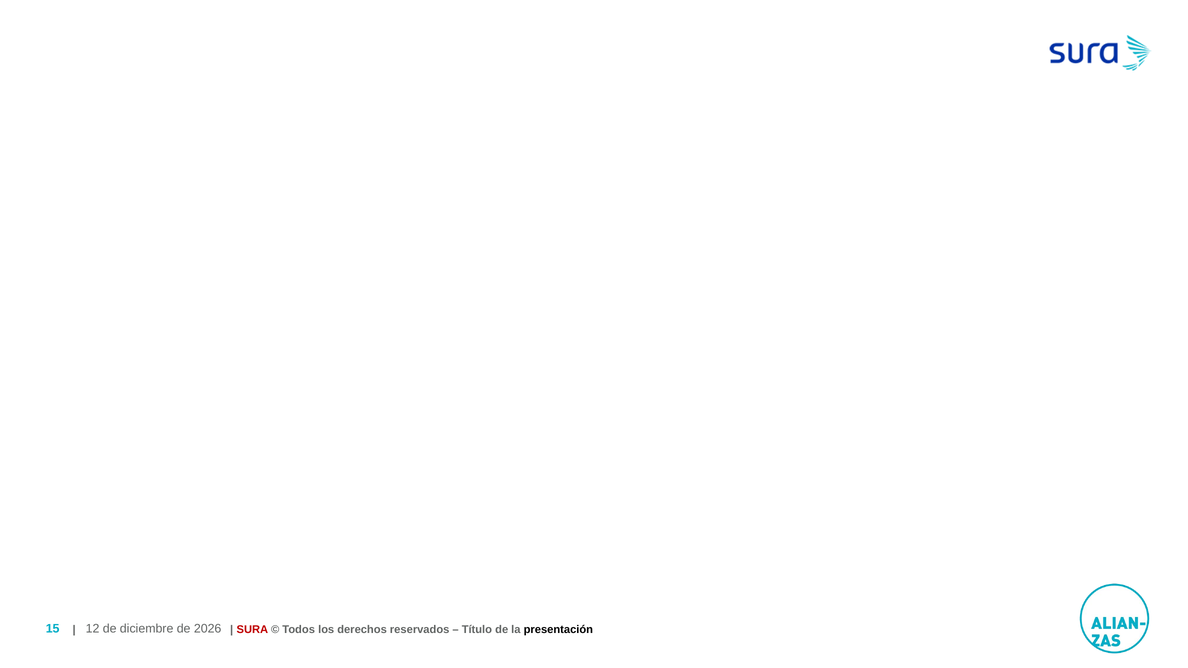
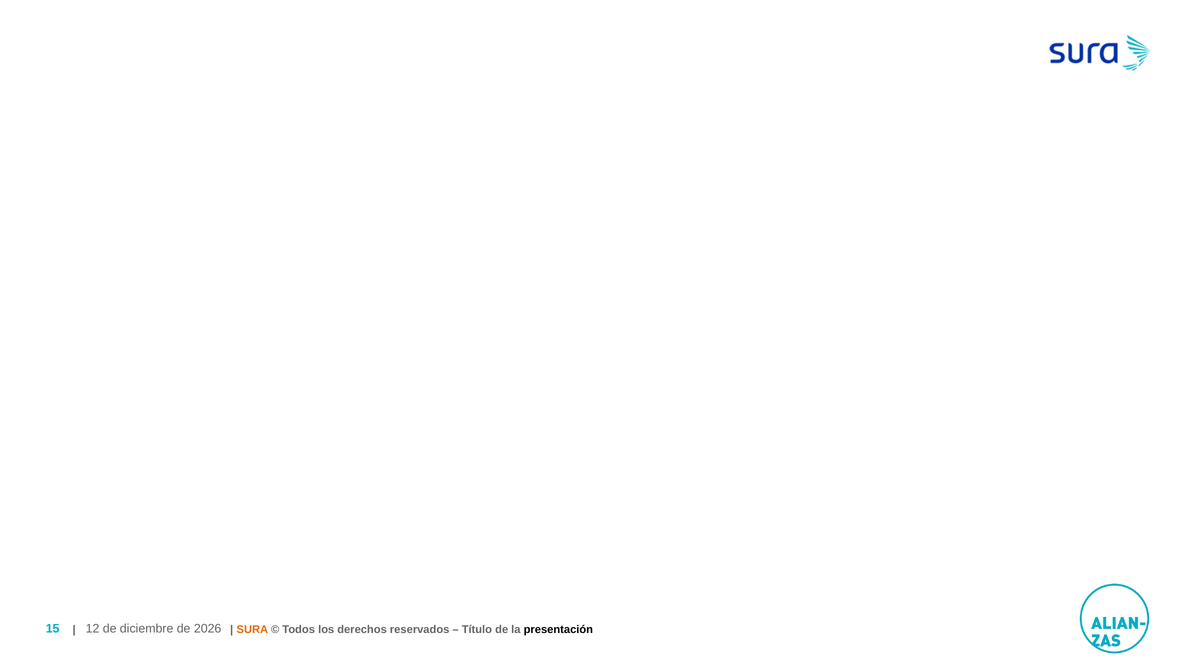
SURA colour: red -> orange
